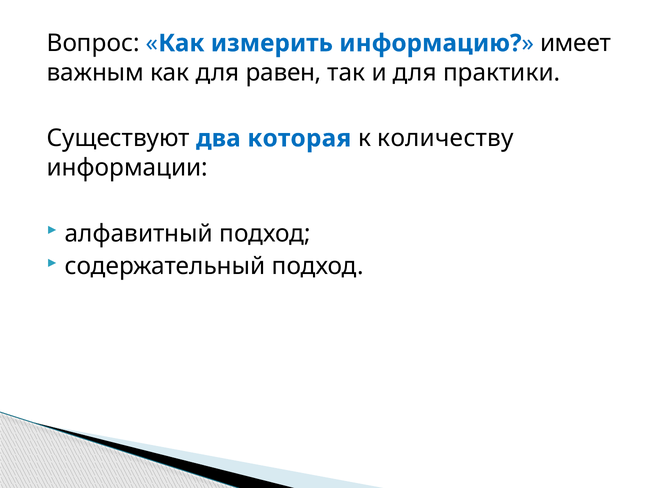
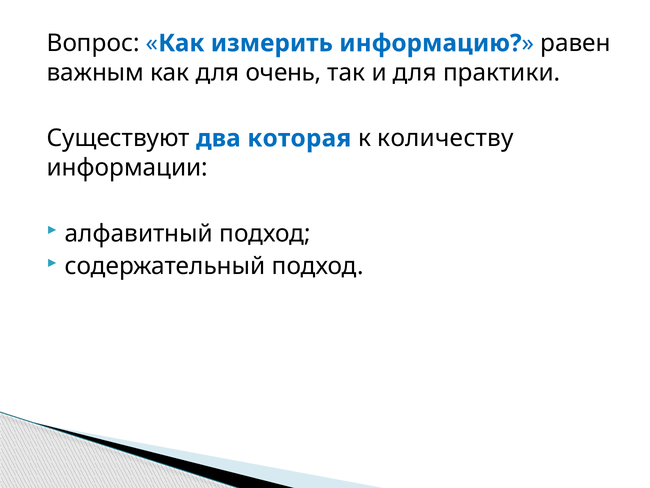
имеет: имеет -> равен
равен: равен -> очень
